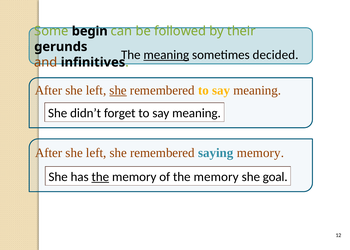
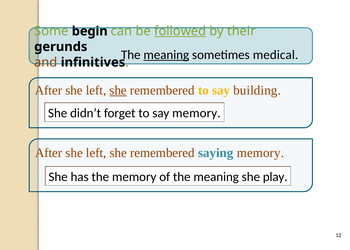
followed underline: none -> present
decided: decided -> medical
remembered to say meaning: meaning -> building
forget to say meaning: meaning -> memory
the at (100, 177) underline: present -> none
of the memory: memory -> meaning
goal: goal -> play
